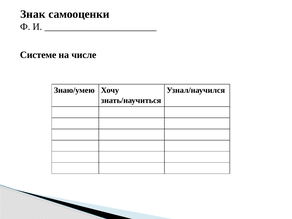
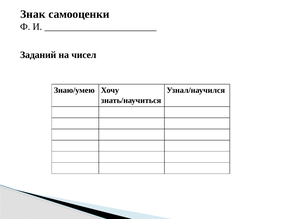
Системе: Системе -> Заданий
числе: числе -> чисел
